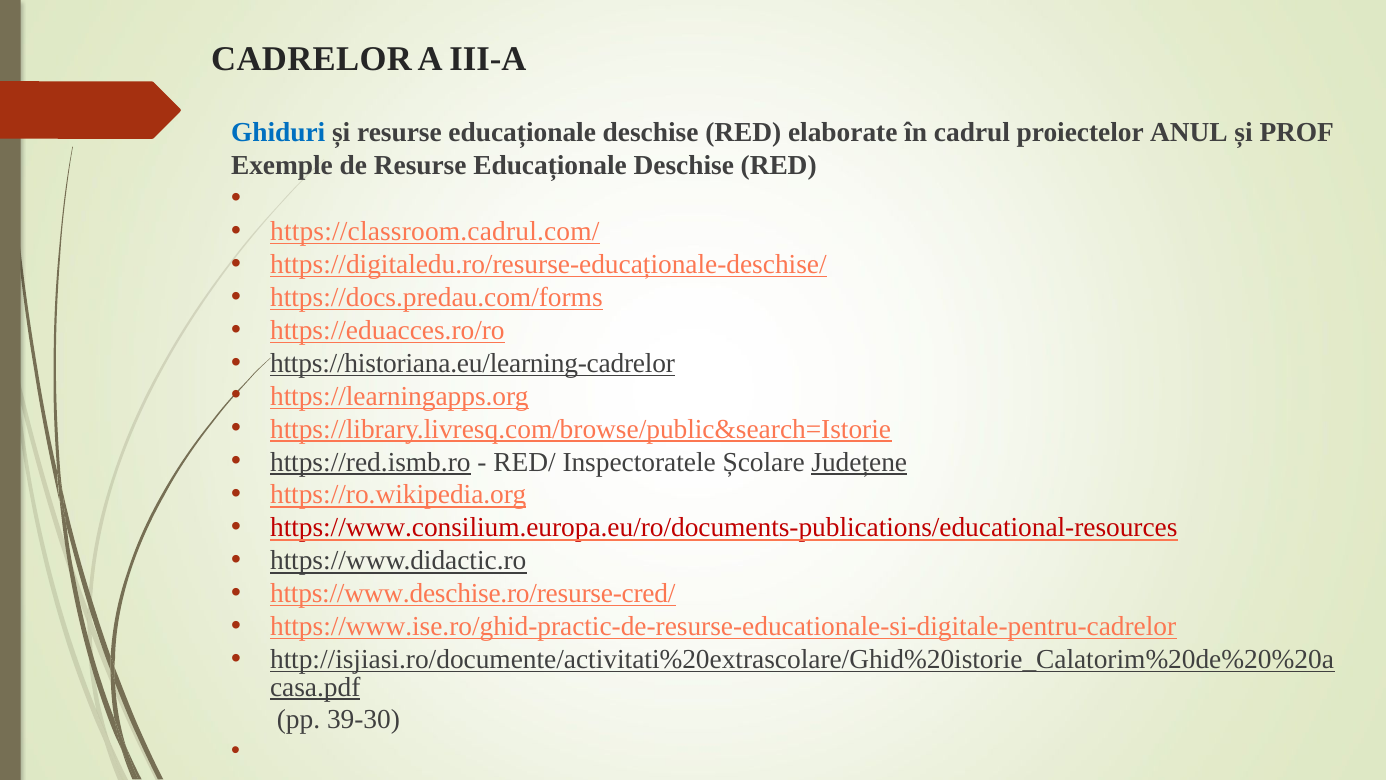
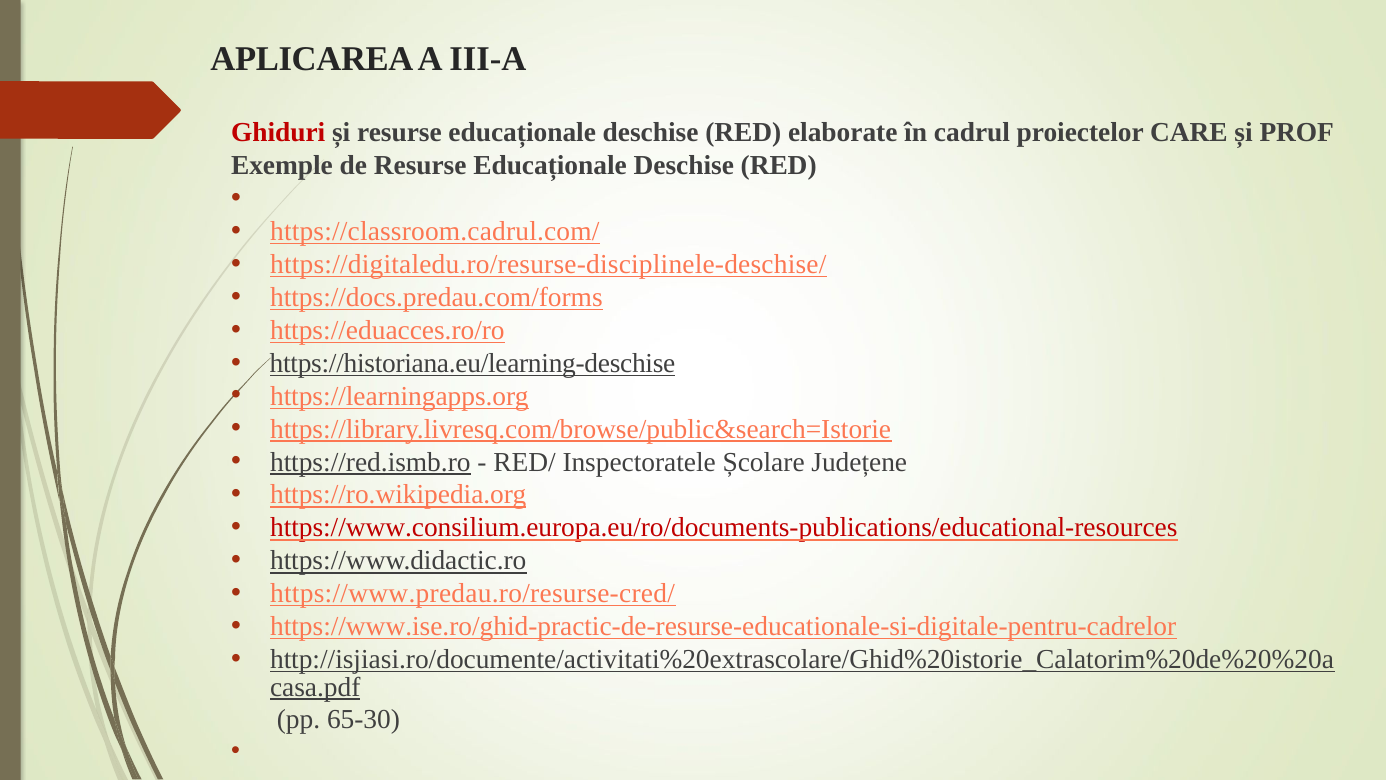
CADRELOR: CADRELOR -> APLICAREA
Ghiduri colour: blue -> red
ANUL: ANUL -> CARE
https://digitaledu.ro/resurse-educaționale-deschise/: https://digitaledu.ro/resurse-educaționale-deschise/ -> https://digitaledu.ro/resurse-disciplinele-deschise/
https://historiana.eu/learning-cadrelor: https://historiana.eu/learning-cadrelor -> https://historiana.eu/learning-deschise
Județene underline: present -> none
https://www.deschise.ro/resurse-cred/: https://www.deschise.ro/resurse-cred/ -> https://www.predau.ro/resurse-cred/
39-30: 39-30 -> 65-30
